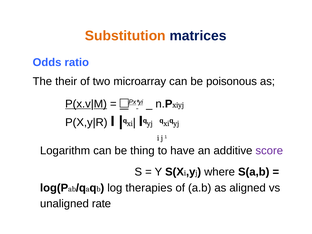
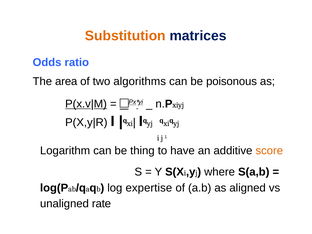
their: their -> area
microarray: microarray -> algorithms
score colour: purple -> orange
therapies: therapies -> expertise
